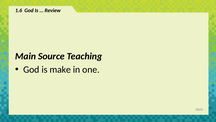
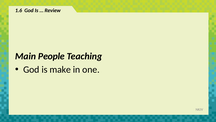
Source: Source -> People
